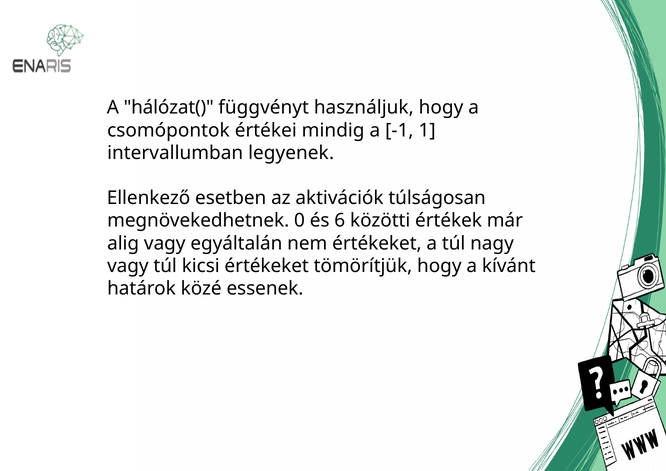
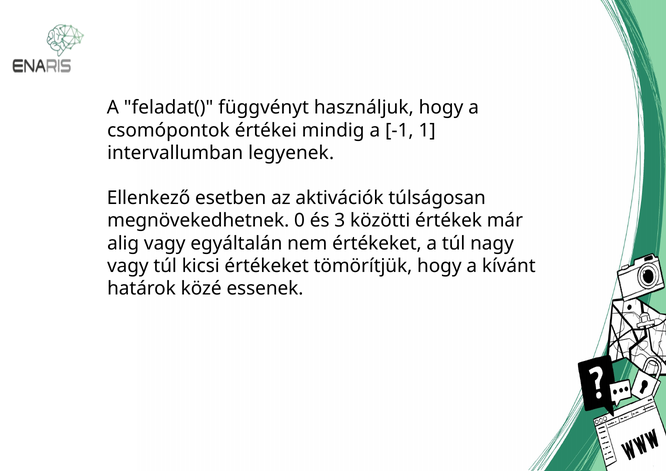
hálózat(: hálózat( -> feladat(
6: 6 -> 3
